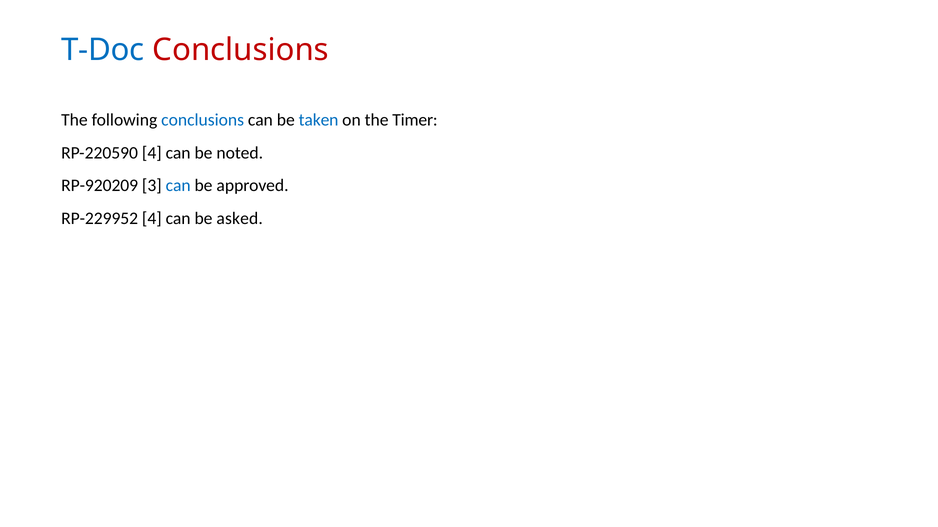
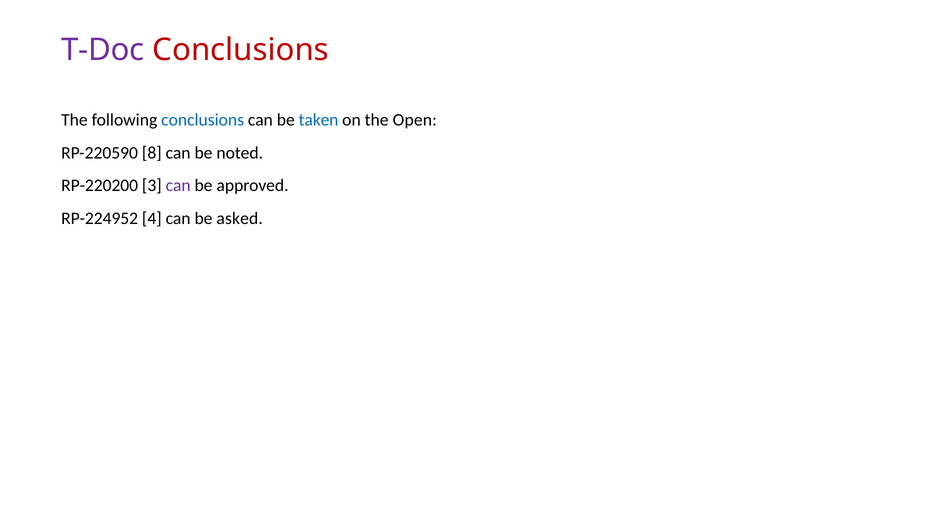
T-Doc colour: blue -> purple
Timer: Timer -> Open
RP-220590 4: 4 -> 8
RP-920209: RP-920209 -> RP-220200
can at (178, 186) colour: blue -> purple
RP-229952: RP-229952 -> RP-224952
